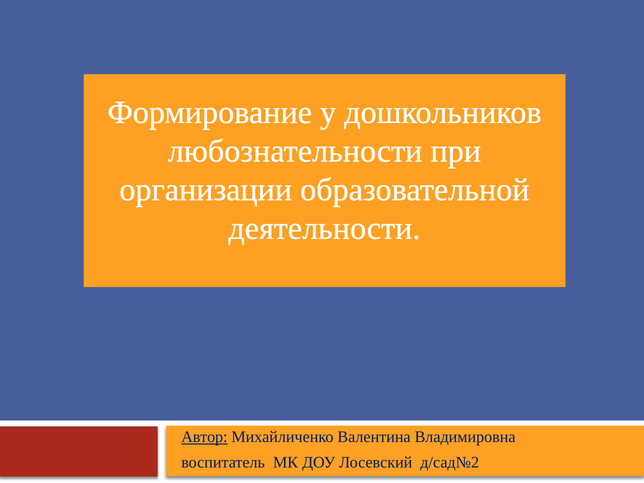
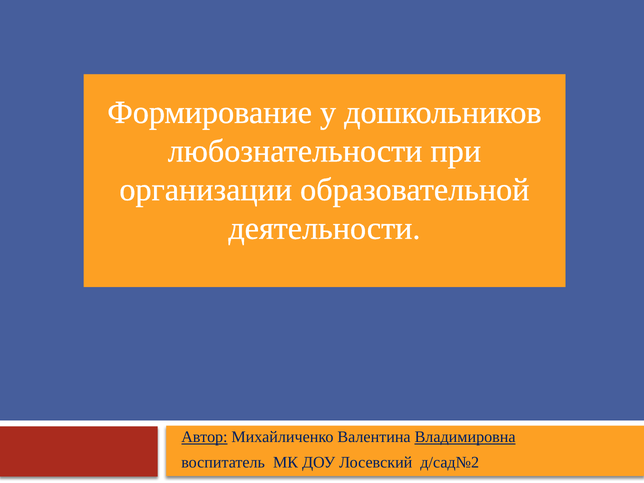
Владимировна underline: none -> present
